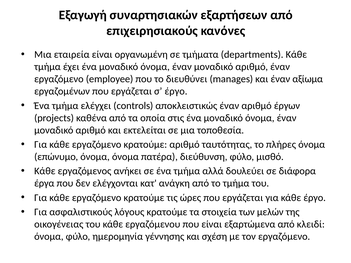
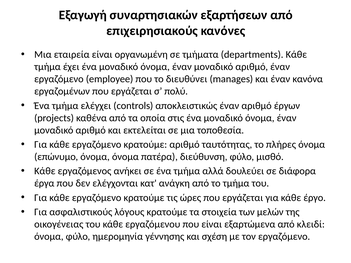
αξίωμα: αξίωμα -> κανόνα
σ έργο: έργο -> πολύ
